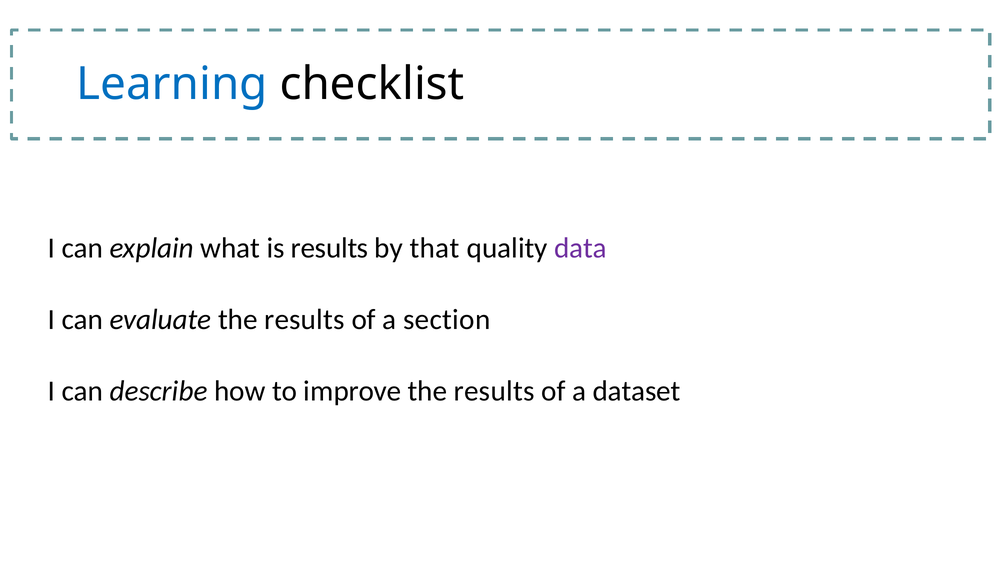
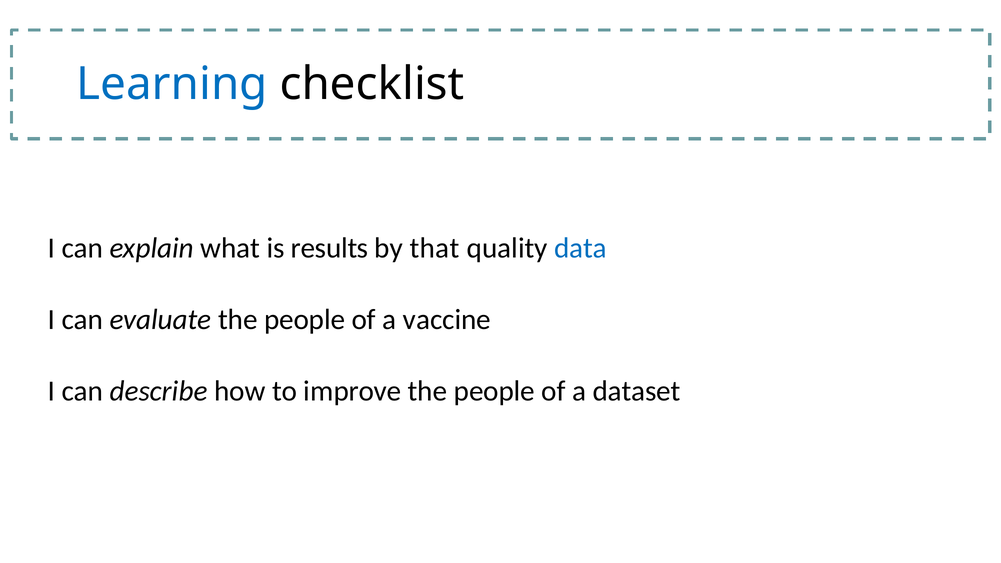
data colour: purple -> blue
evaluate the results: results -> people
section: section -> vaccine
improve the results: results -> people
